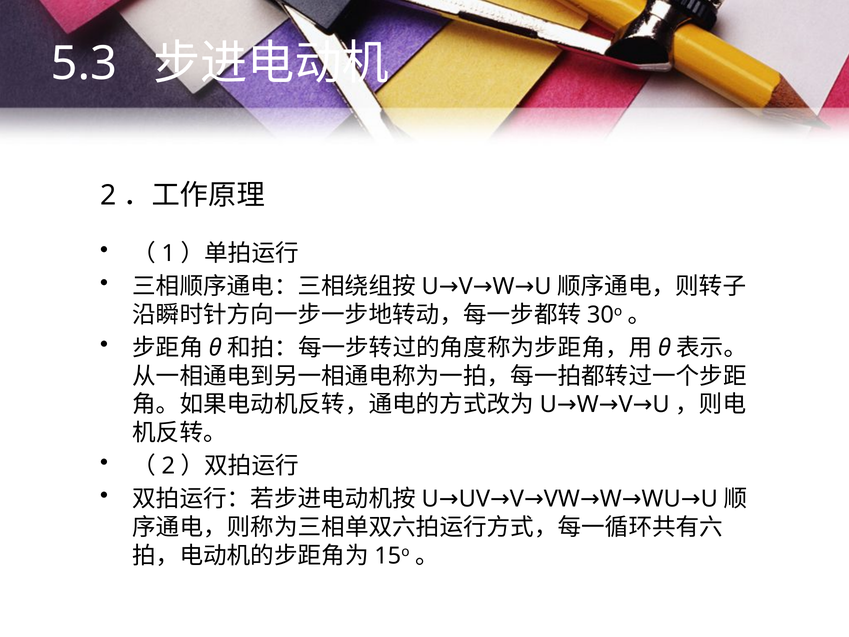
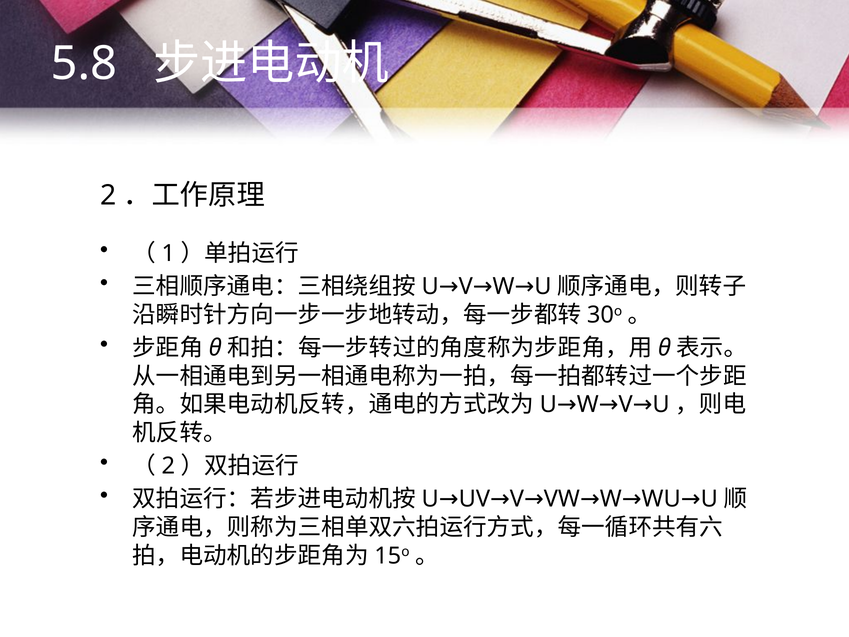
5.3: 5.3 -> 5.8
